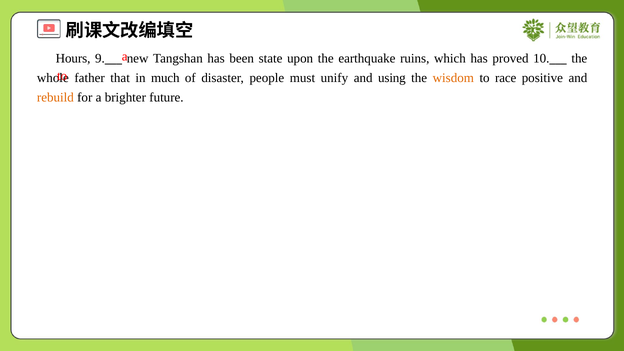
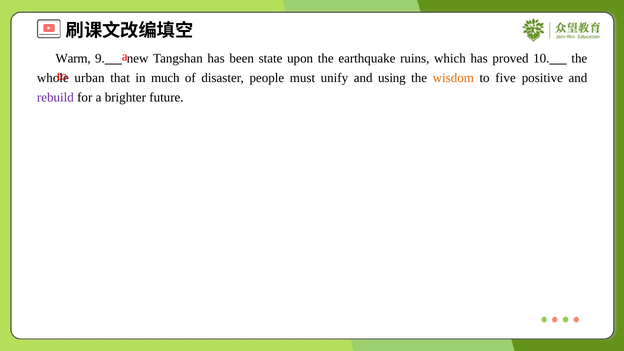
Hours: Hours -> Warm
father: father -> urban
race: race -> five
rebuild colour: orange -> purple
